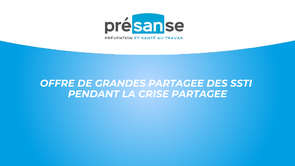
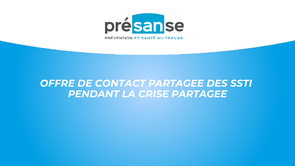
GRANDES: GRANDES -> CONTACT
